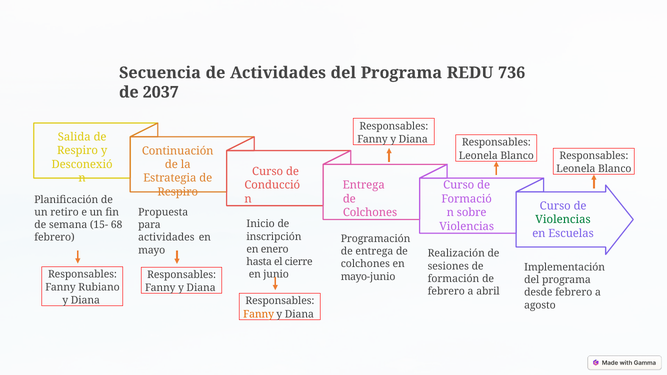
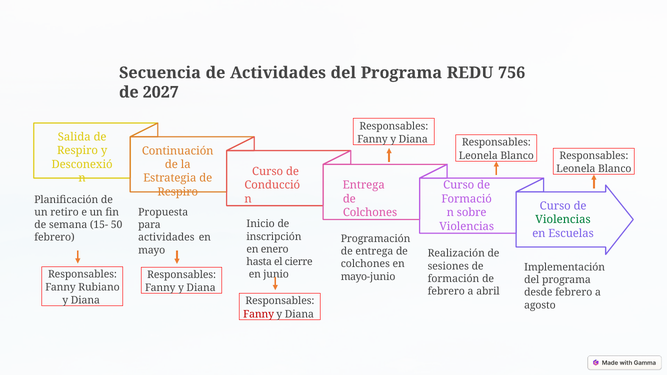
736: 736 -> 756
2037: 2037 -> 2027
68: 68 -> 50
Fanny at (259, 314) colour: orange -> red
